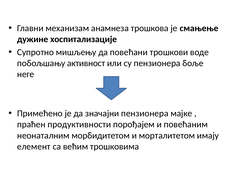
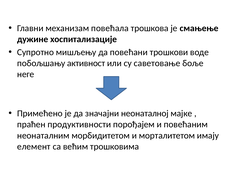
анамнеза: анамнеза -> повећала
су пензионера: пензионера -> саветовање
значајни пензионера: пензионера -> неонаталној
